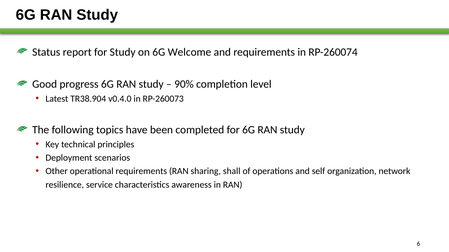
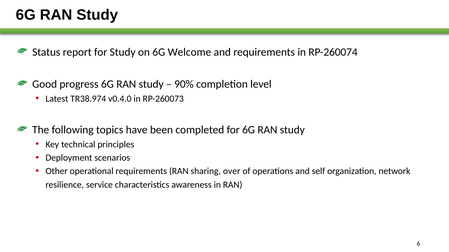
TR38.904: TR38.904 -> TR38.974
shall: shall -> over
